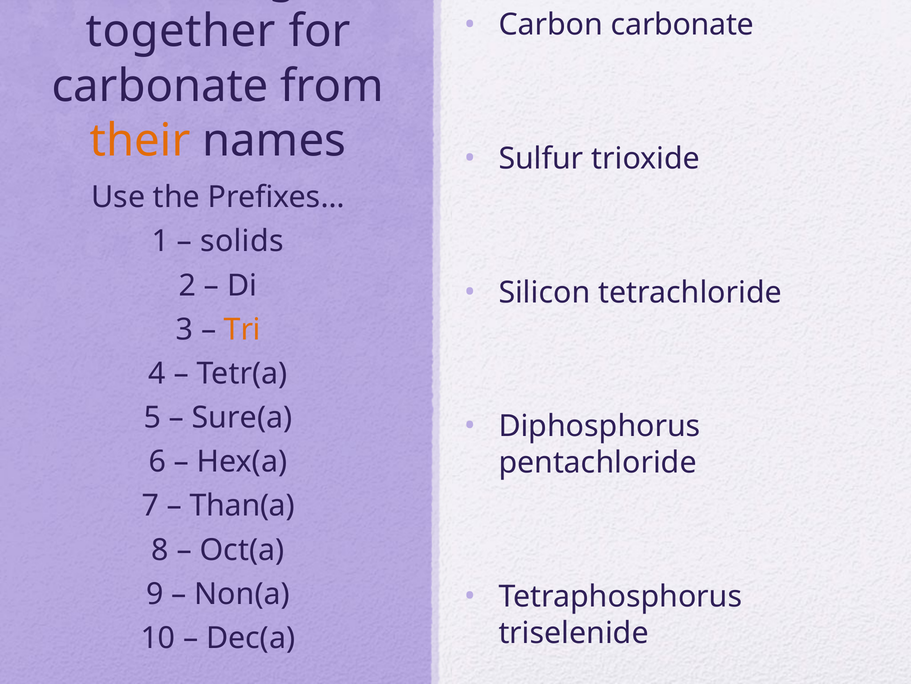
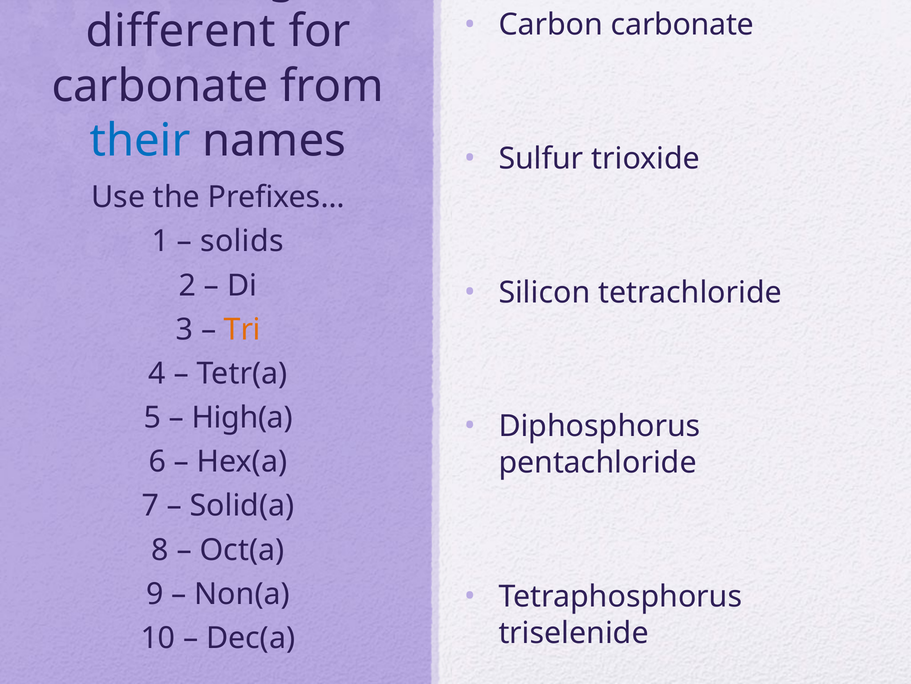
together: together -> different
their colour: orange -> blue
Sure(a: Sure(a -> High(a
Than(a: Than(a -> Solid(a
